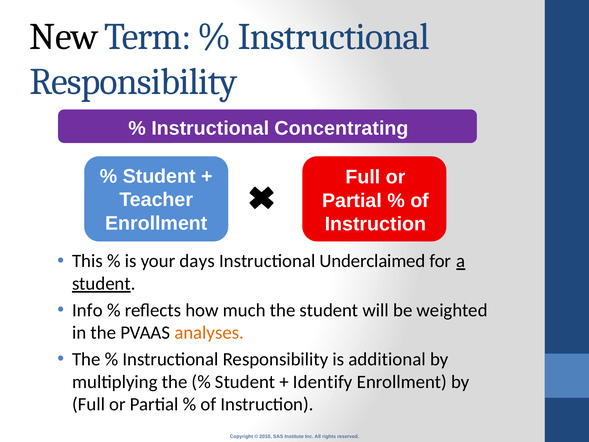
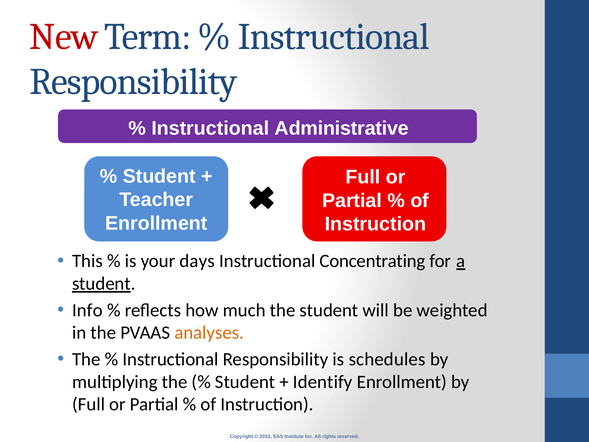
New colour: black -> red
Concentrating: Concentrating -> Administrative
Underclaimed: Underclaimed -> Concentrating
additional: additional -> schedules
